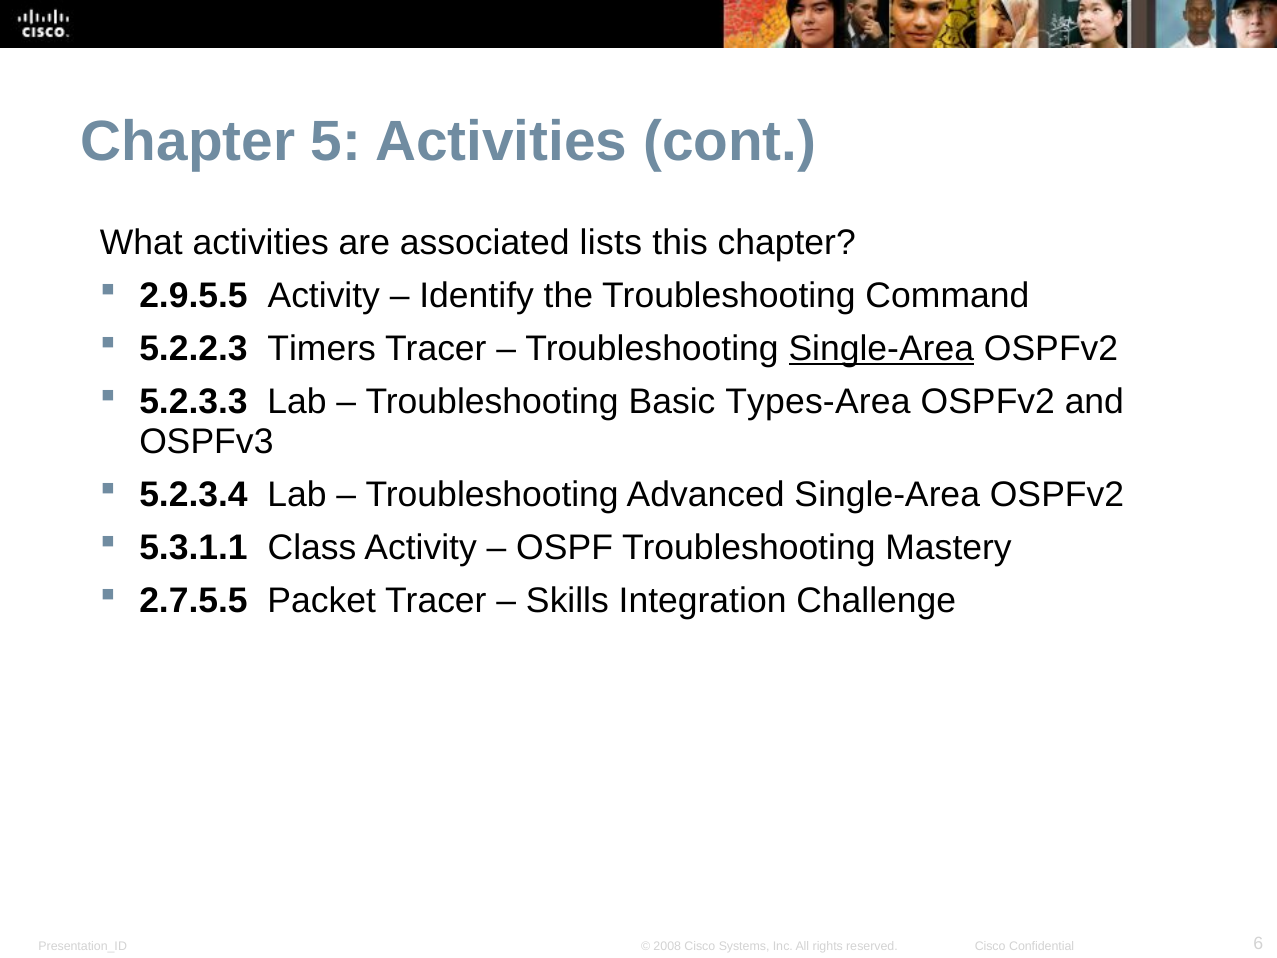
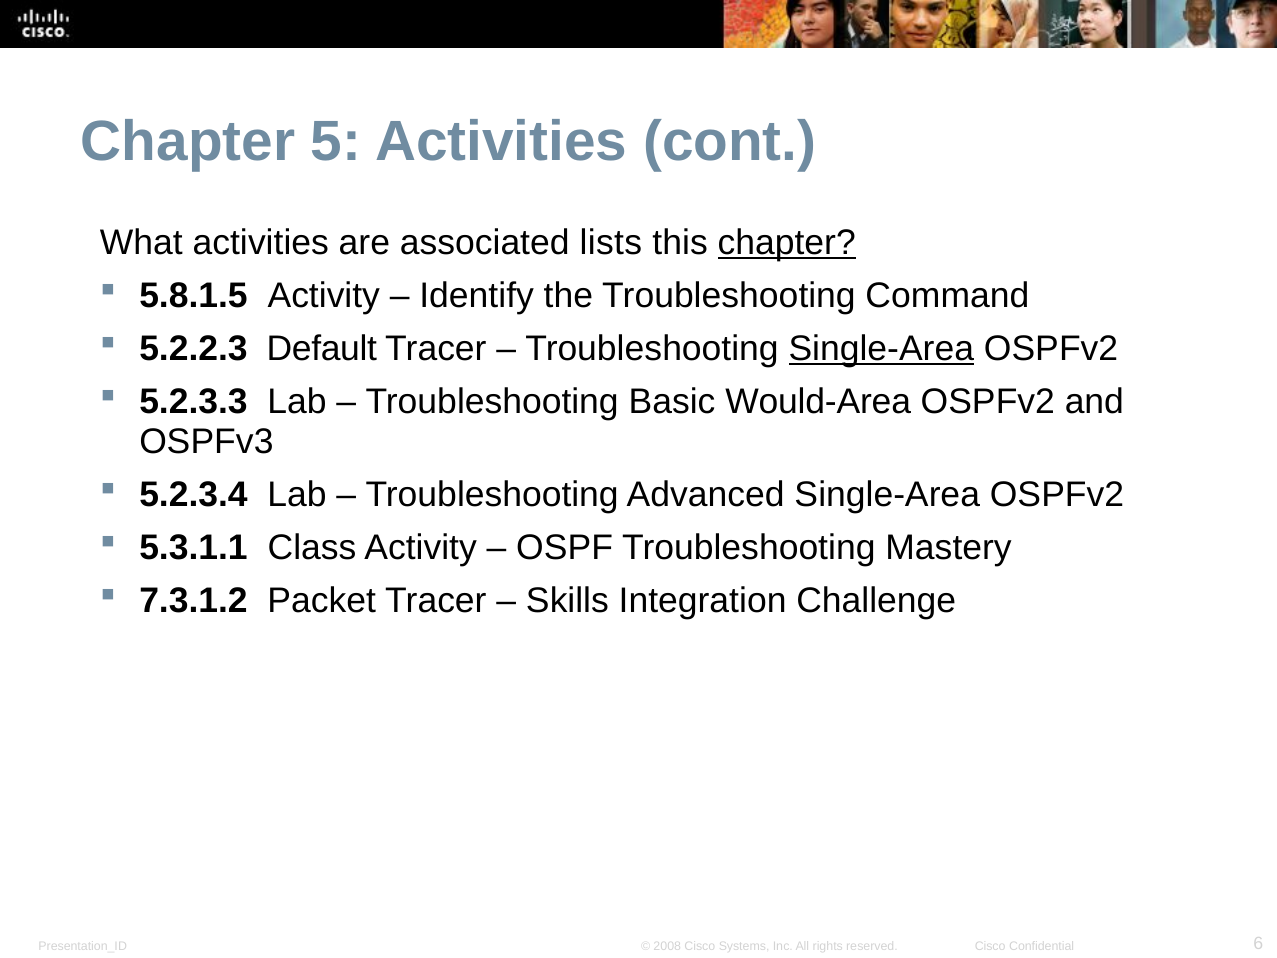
chapter at (787, 243) underline: none -> present
2.9.5.5: 2.9.5.5 -> 5.8.1.5
Timers: Timers -> Default
Types-Area: Types-Area -> Would-Area
2.7.5.5: 2.7.5.5 -> 7.3.1.2
